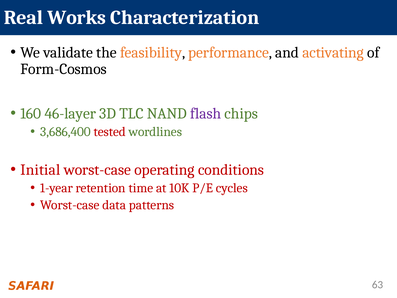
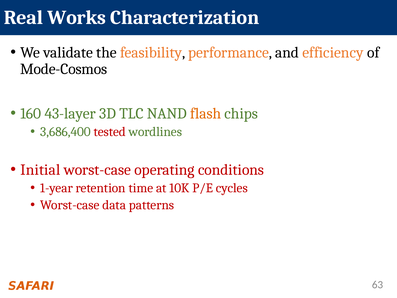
activating: activating -> efficiency
Form-Cosmos: Form-Cosmos -> Mode-Cosmos
46-layer: 46-layer -> 43-layer
flash colour: purple -> orange
